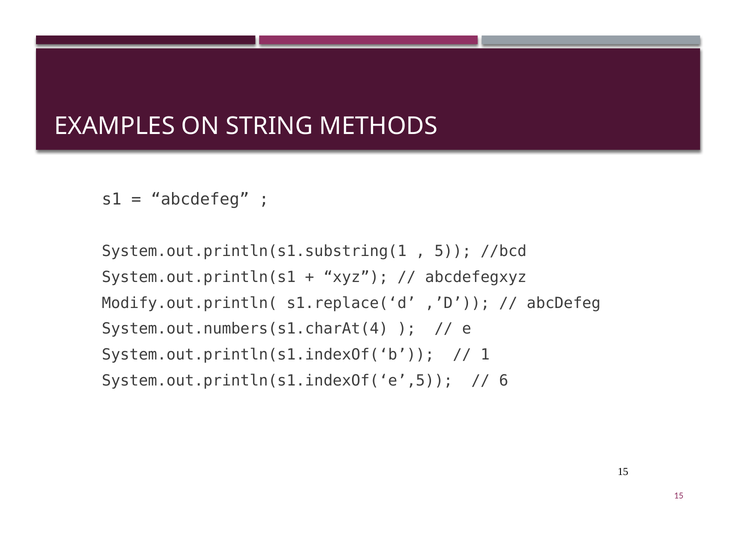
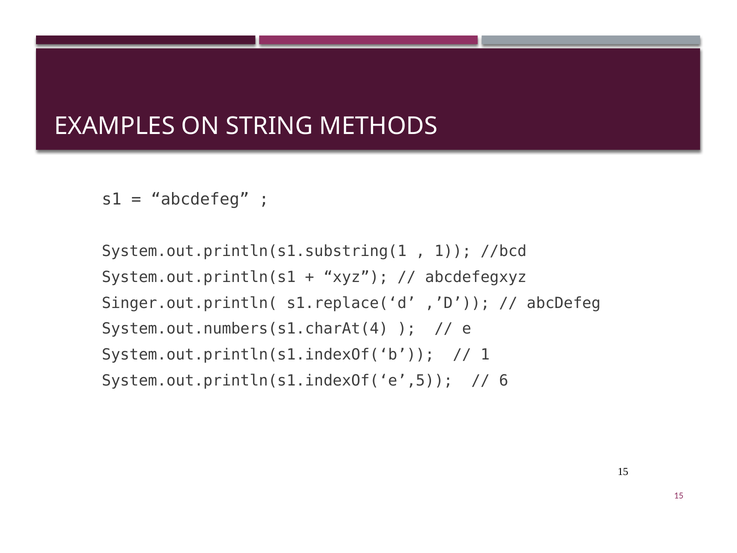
5 at (453, 251): 5 -> 1
Modify.out.println(: Modify.out.println( -> Singer.out.println(
